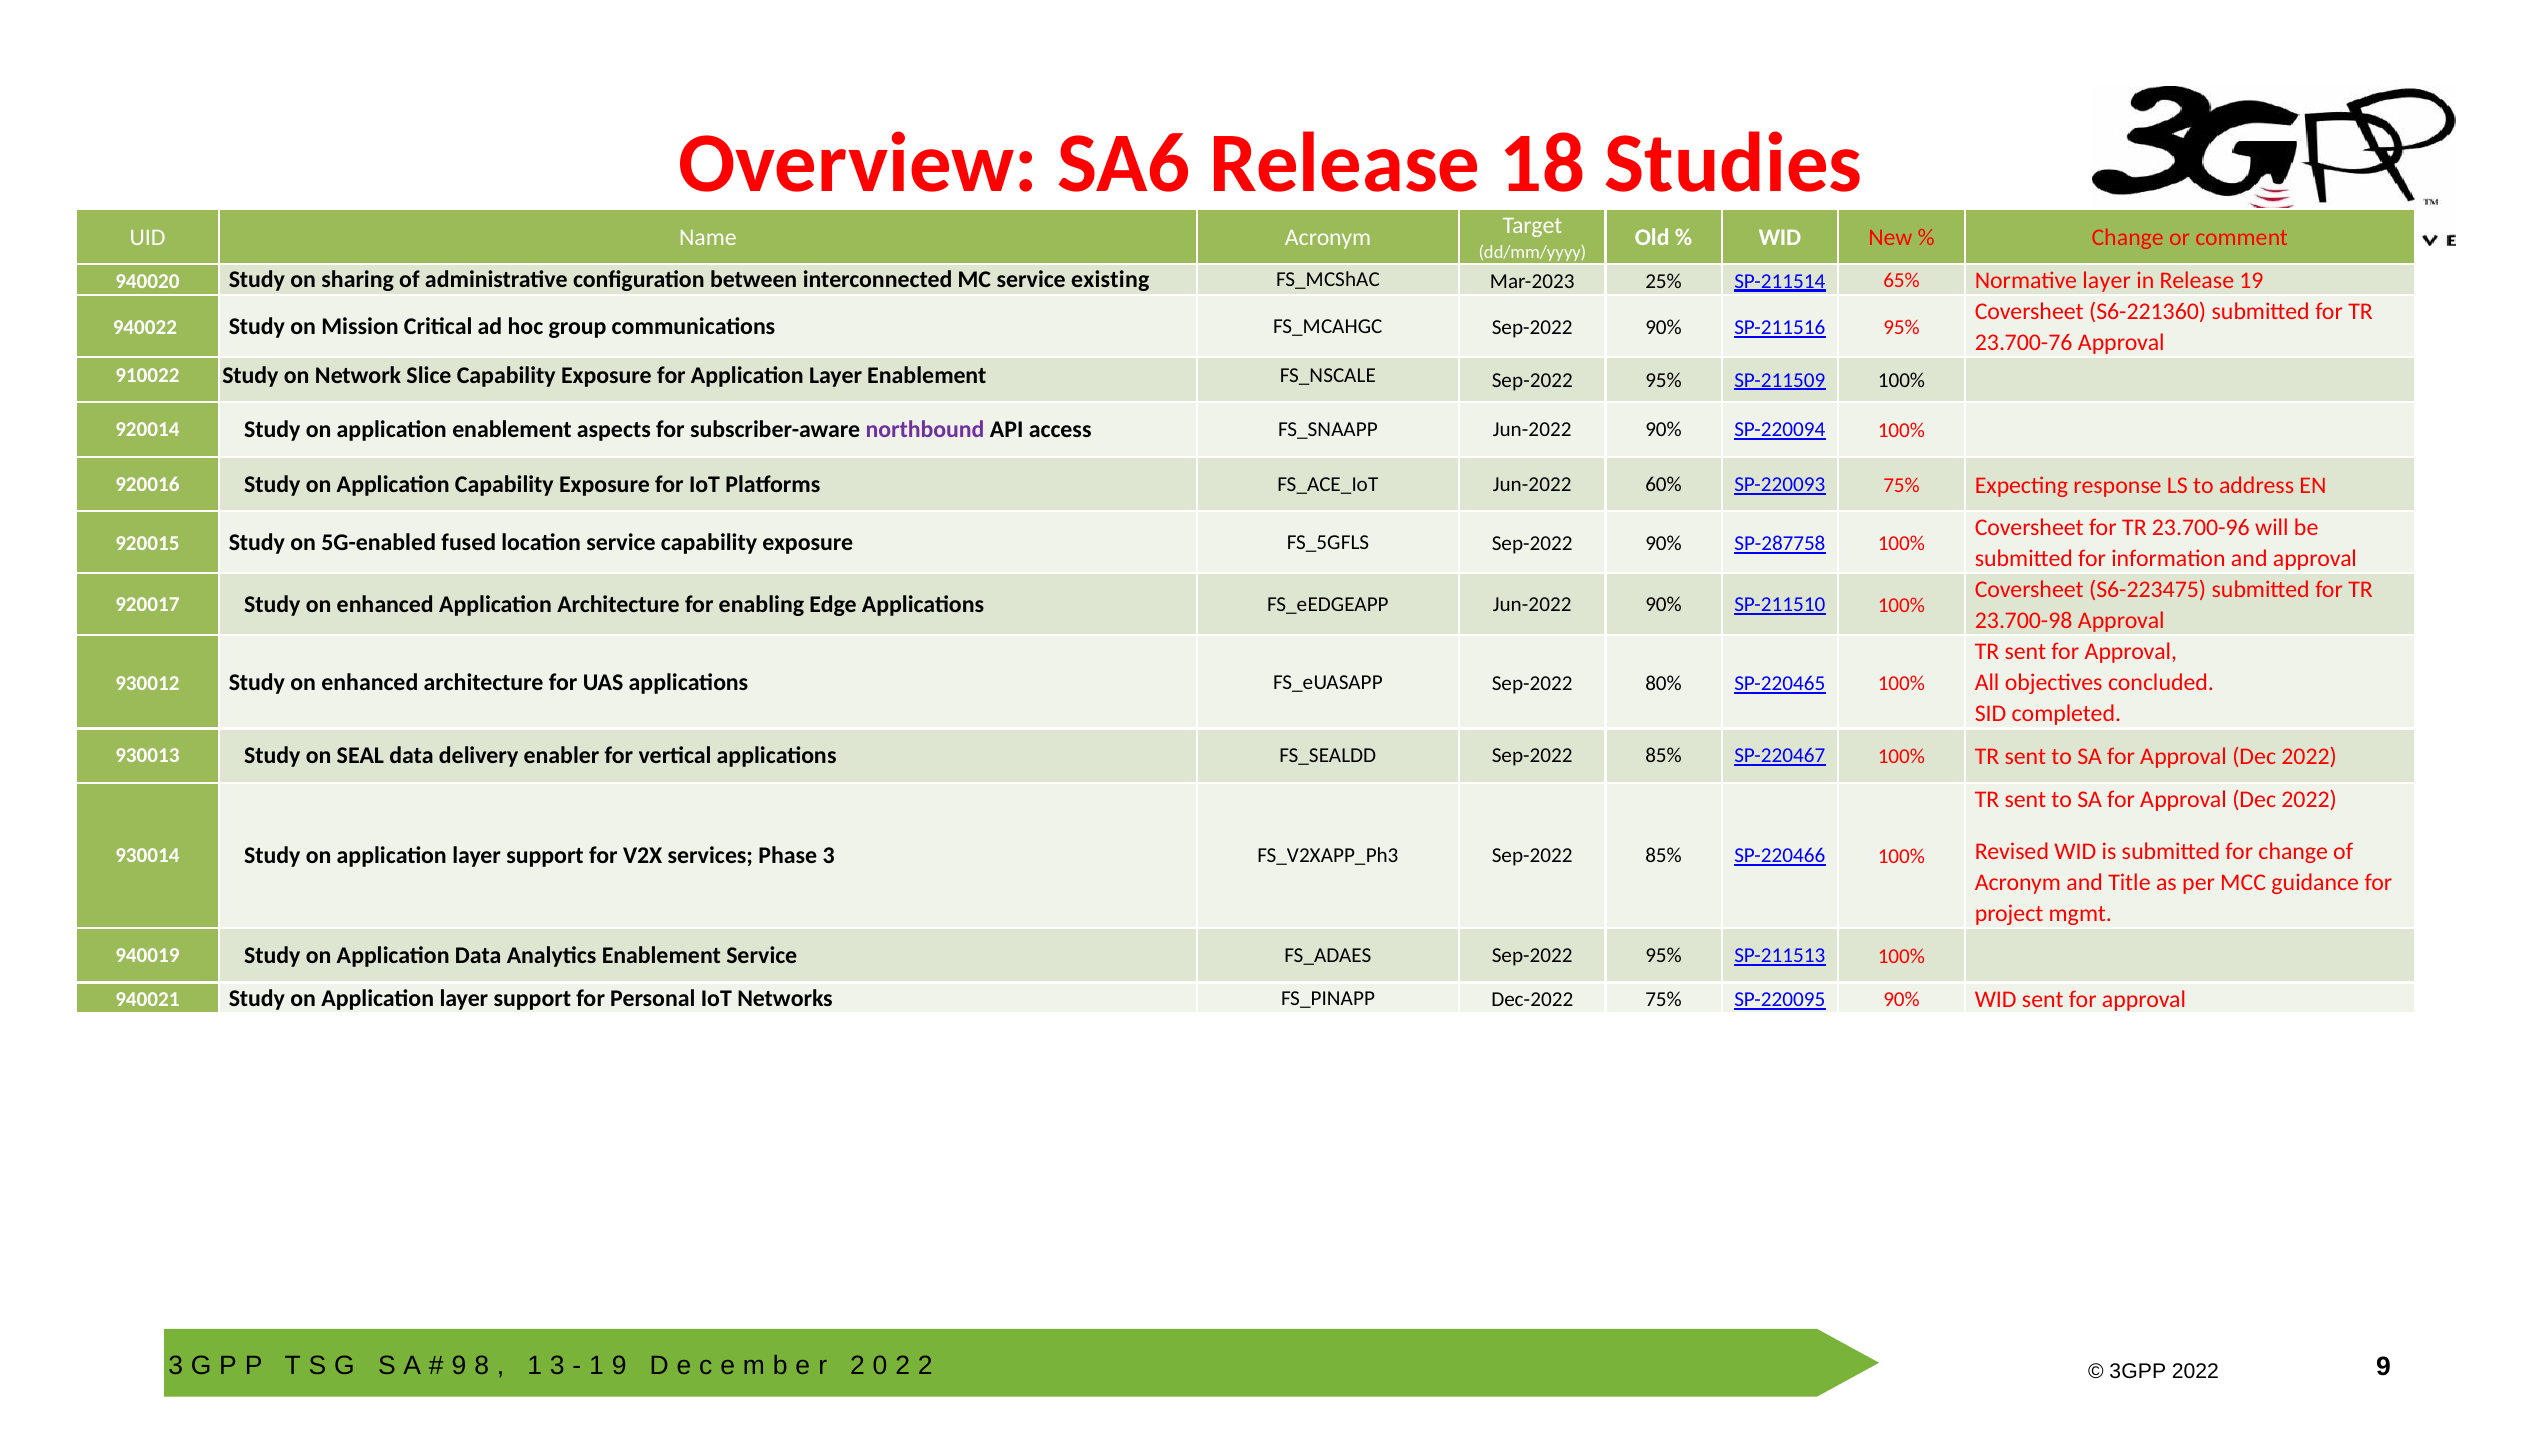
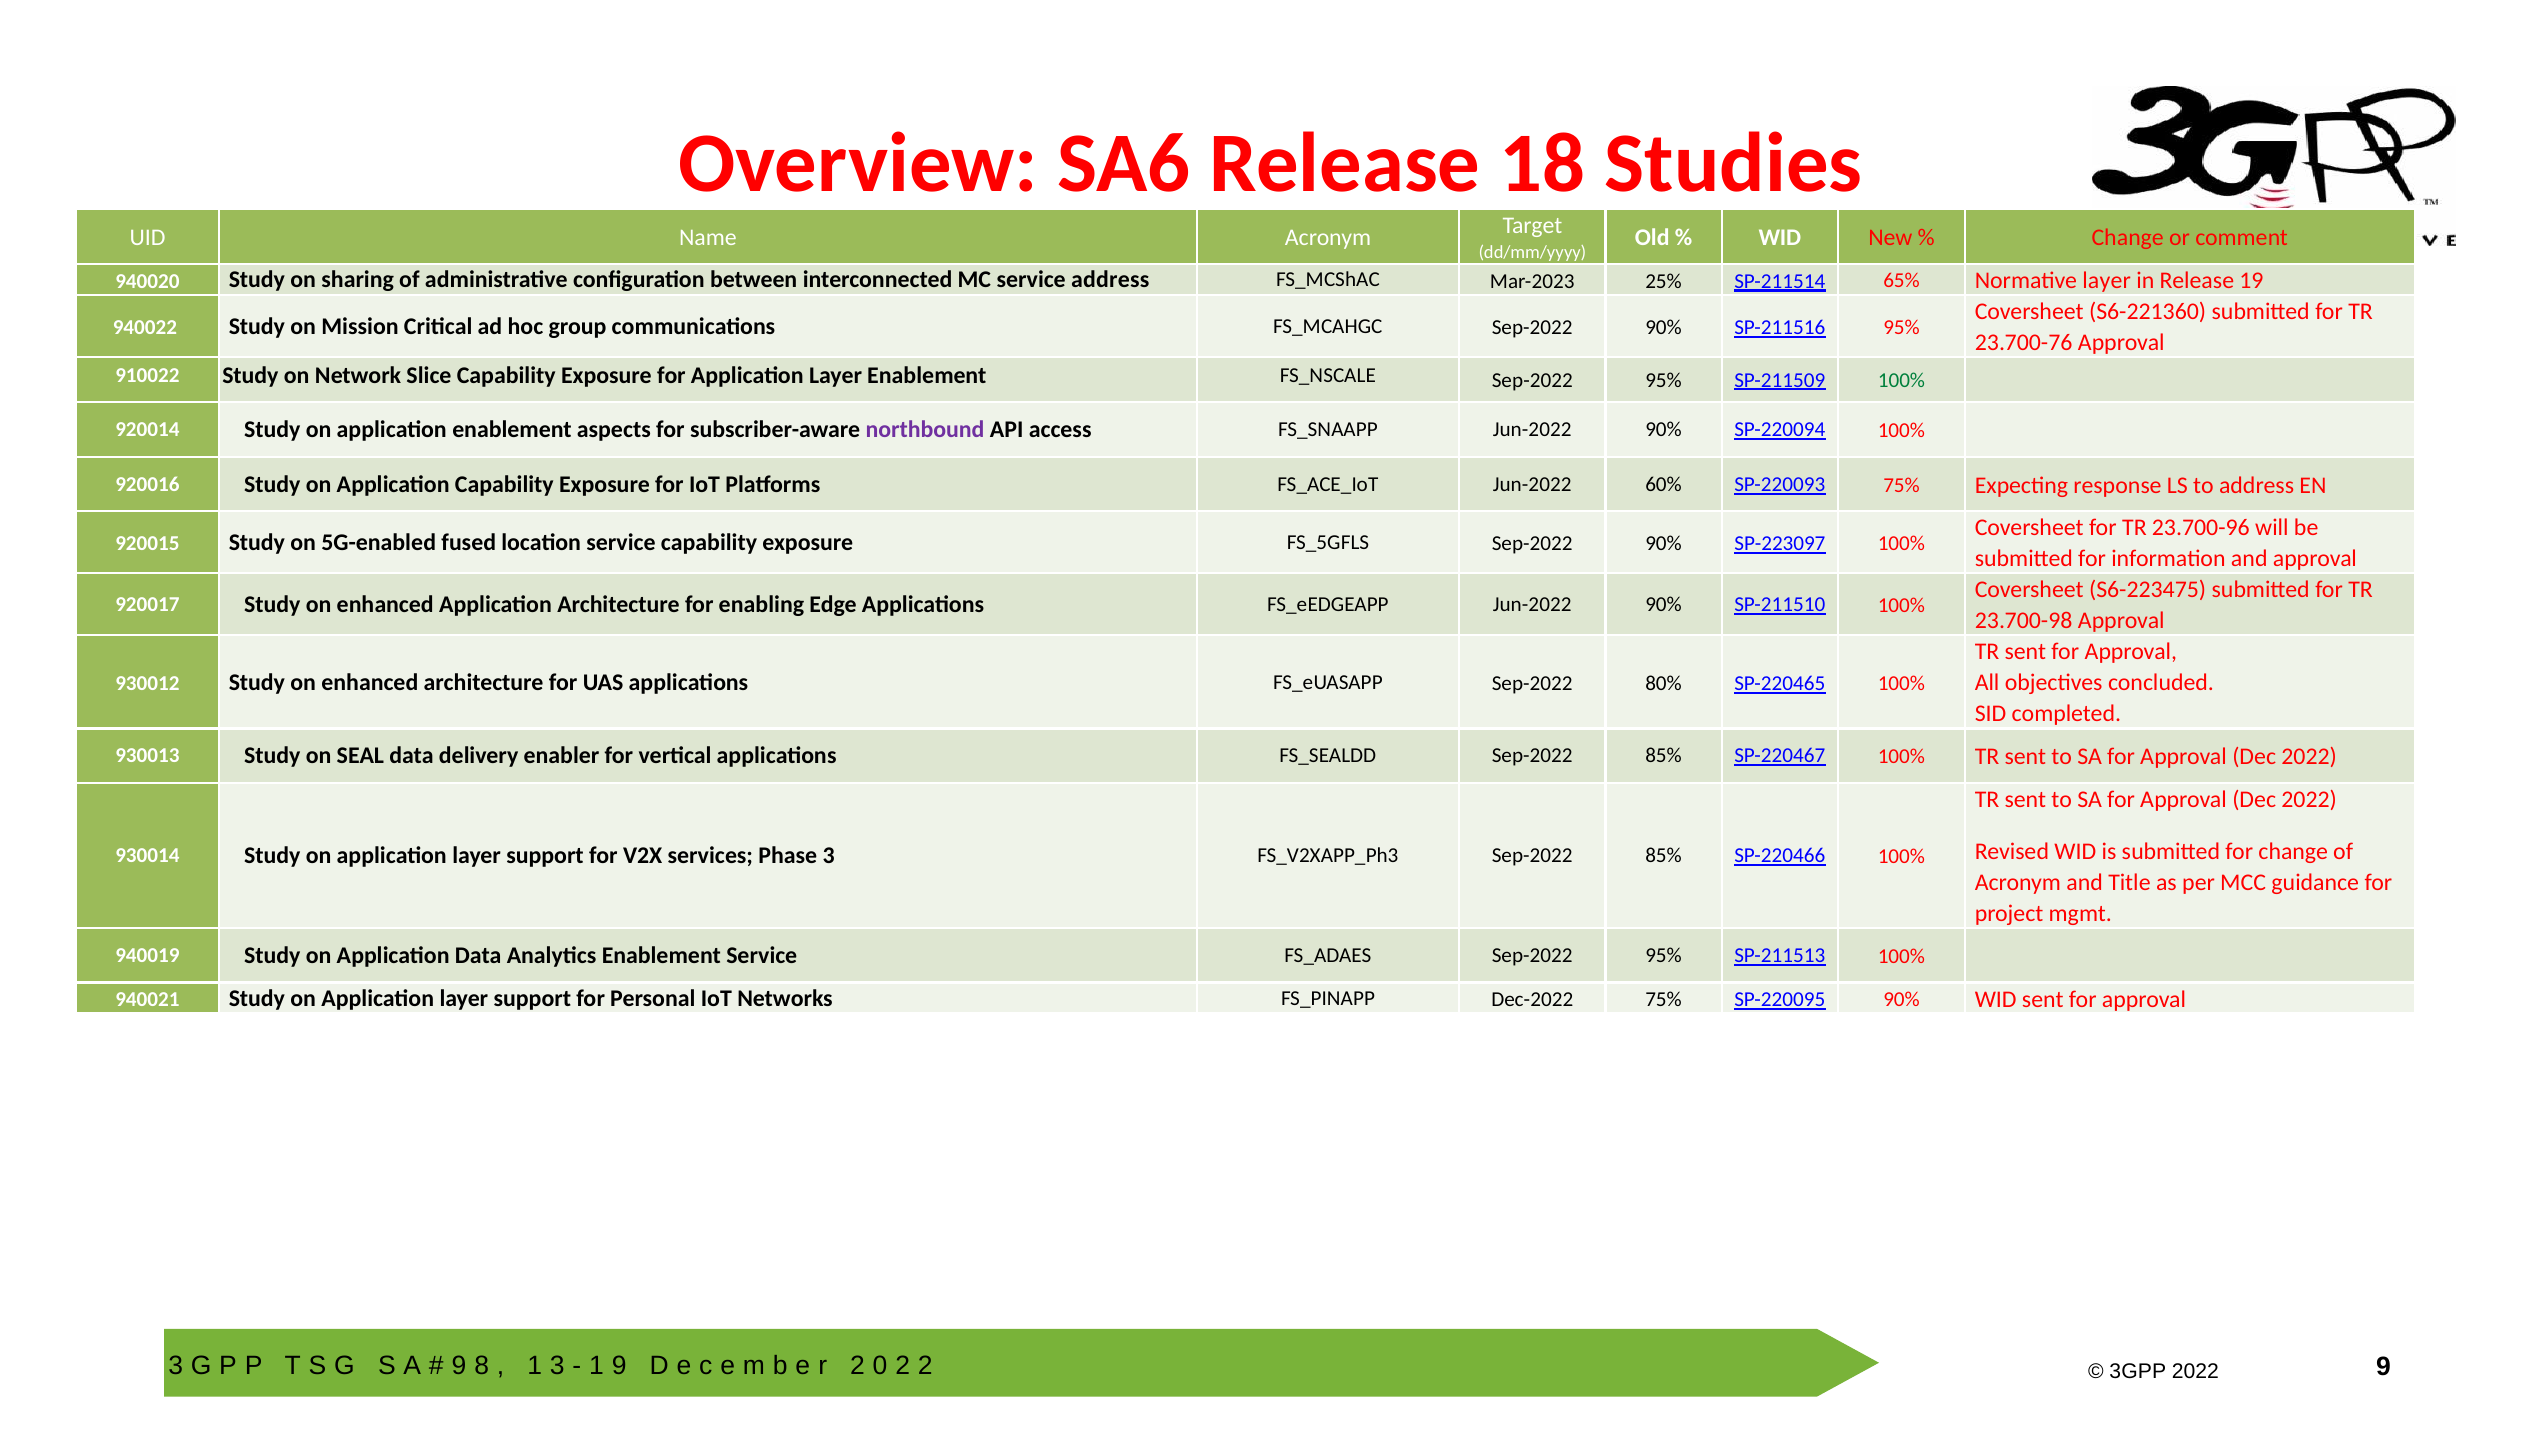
service existing: existing -> address
100% at (1901, 381) colour: black -> green
SP-287758: SP-287758 -> SP-223097
